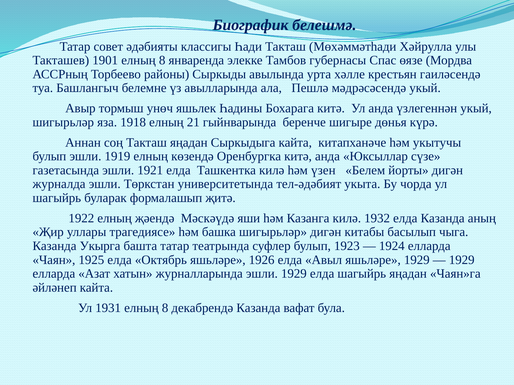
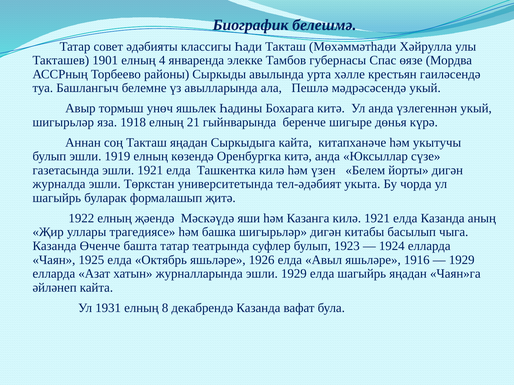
1901 елның 8: 8 -> 4
килә 1932: 1932 -> 1921
Укырга: Укырга -> Өченче
яшьләре 1929: 1929 -> 1916
